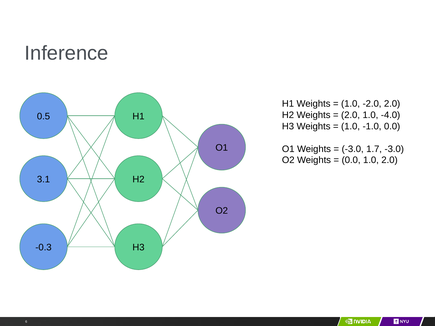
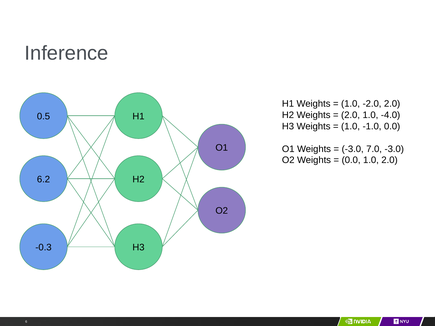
1.7: 1.7 -> 7.0
3.1: 3.1 -> 6.2
